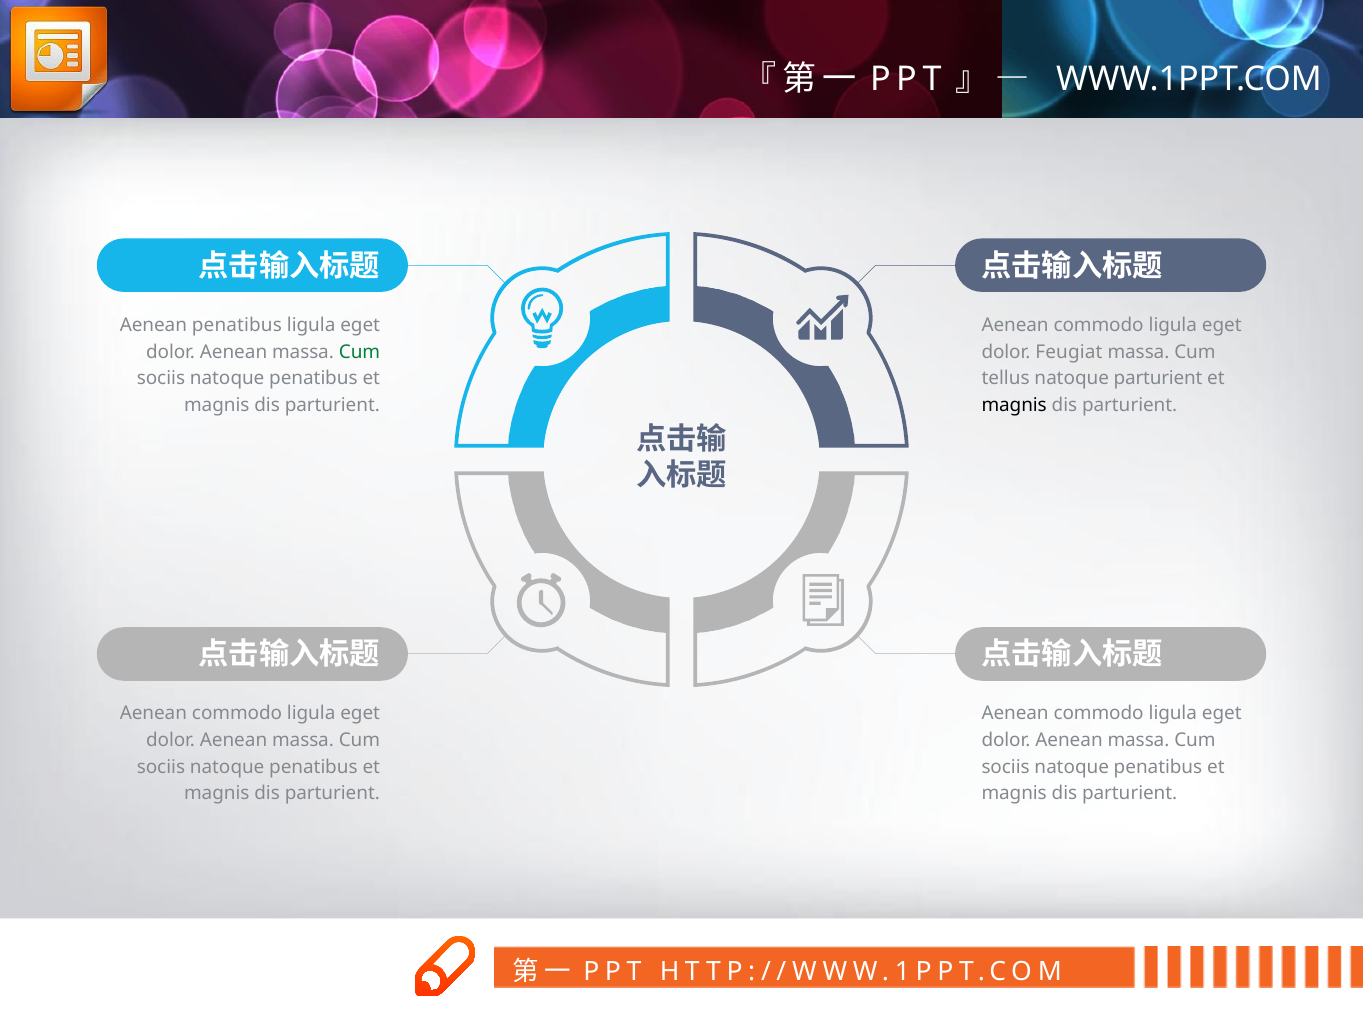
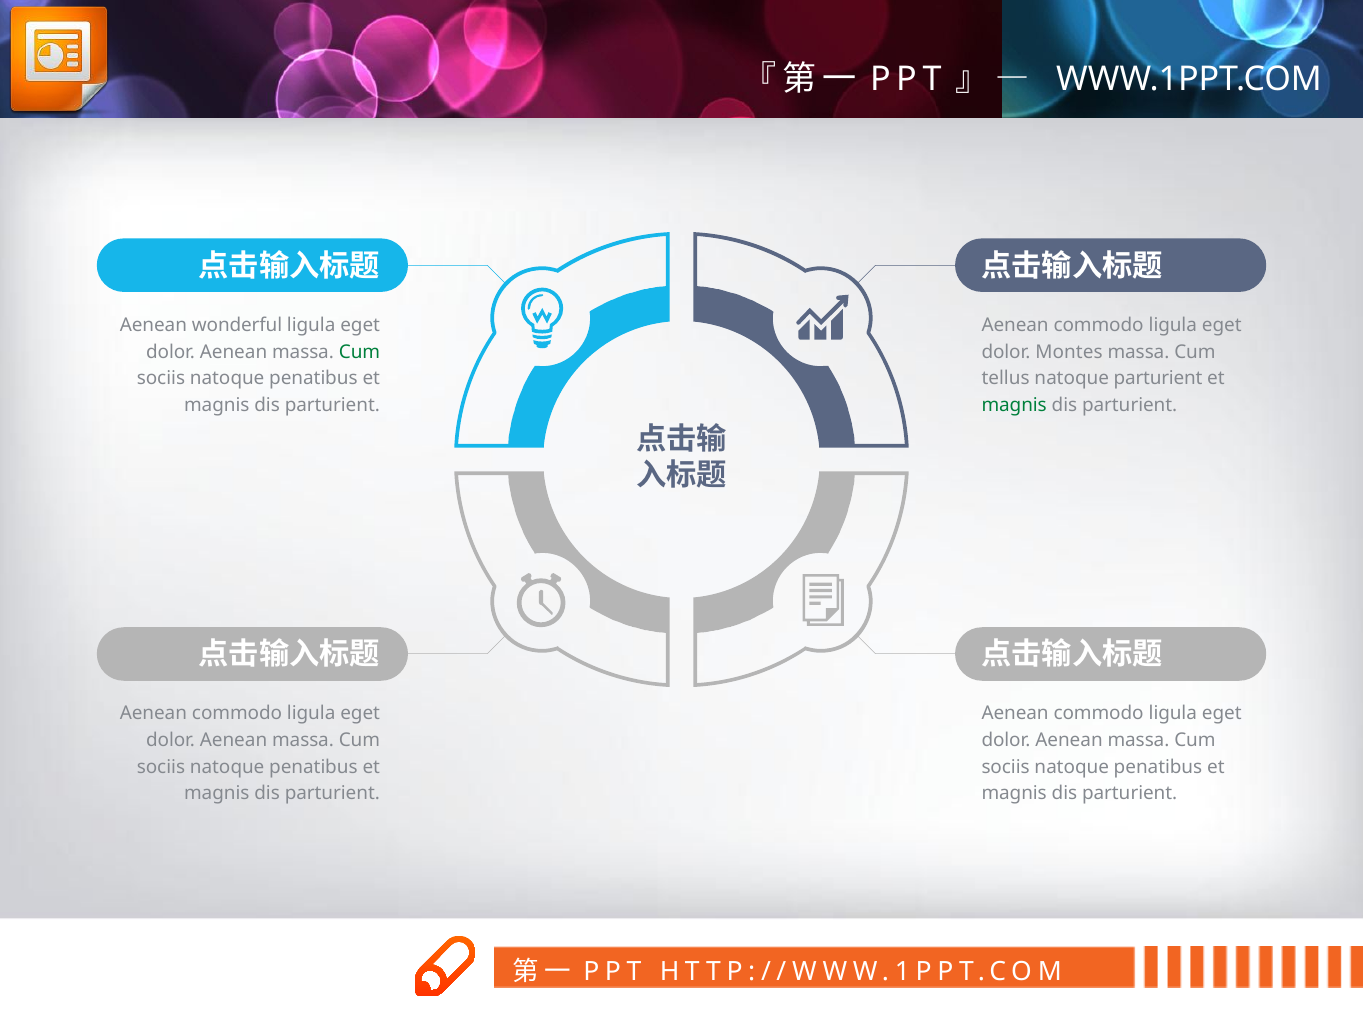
Aenean penatibus: penatibus -> wonderful
Feugiat: Feugiat -> Montes
magnis at (1014, 405) colour: black -> green
